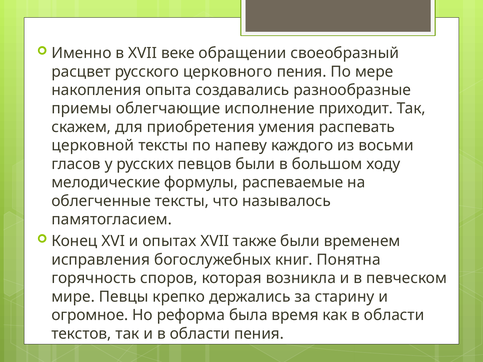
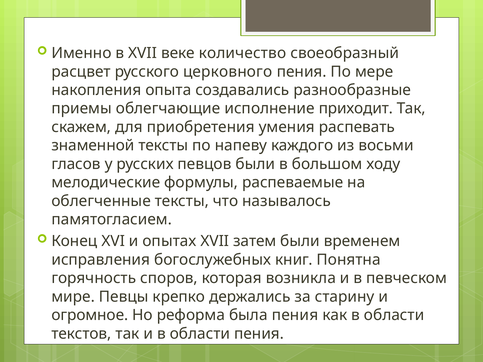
обращении: обращении -> количество
церковной: церковной -> знаменной
также: также -> затем
была время: время -> пения
